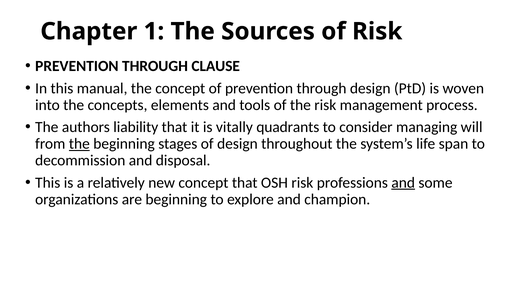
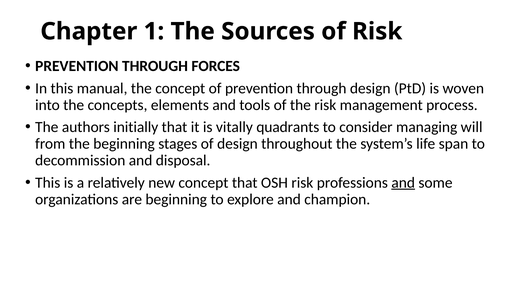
CLAUSE: CLAUSE -> FORCES
liability: liability -> initially
the at (79, 144) underline: present -> none
